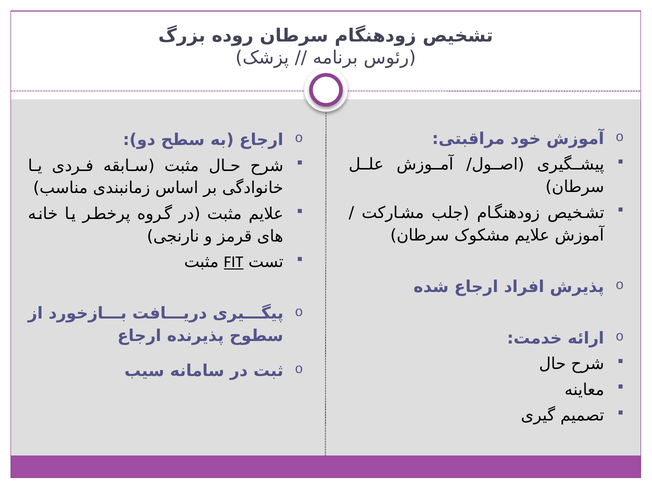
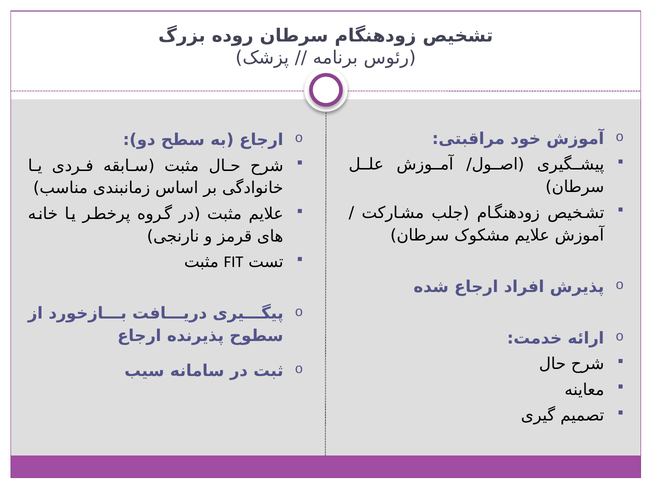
FIT underline: present -> none
